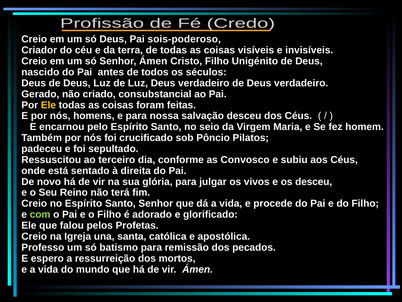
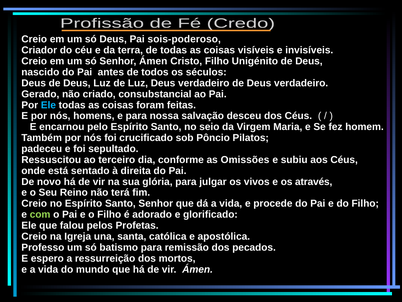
Ele at (48, 105) colour: yellow -> light blue
Convosco: Convosco -> Omissões
os desceu: desceu -> através
